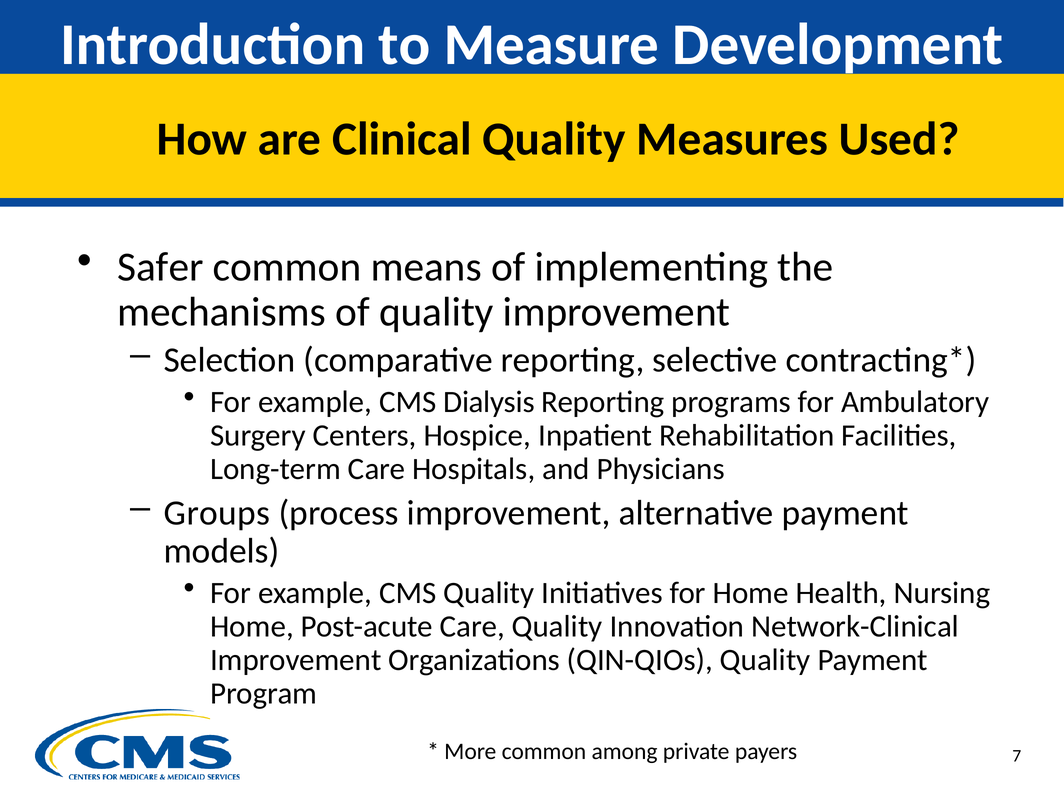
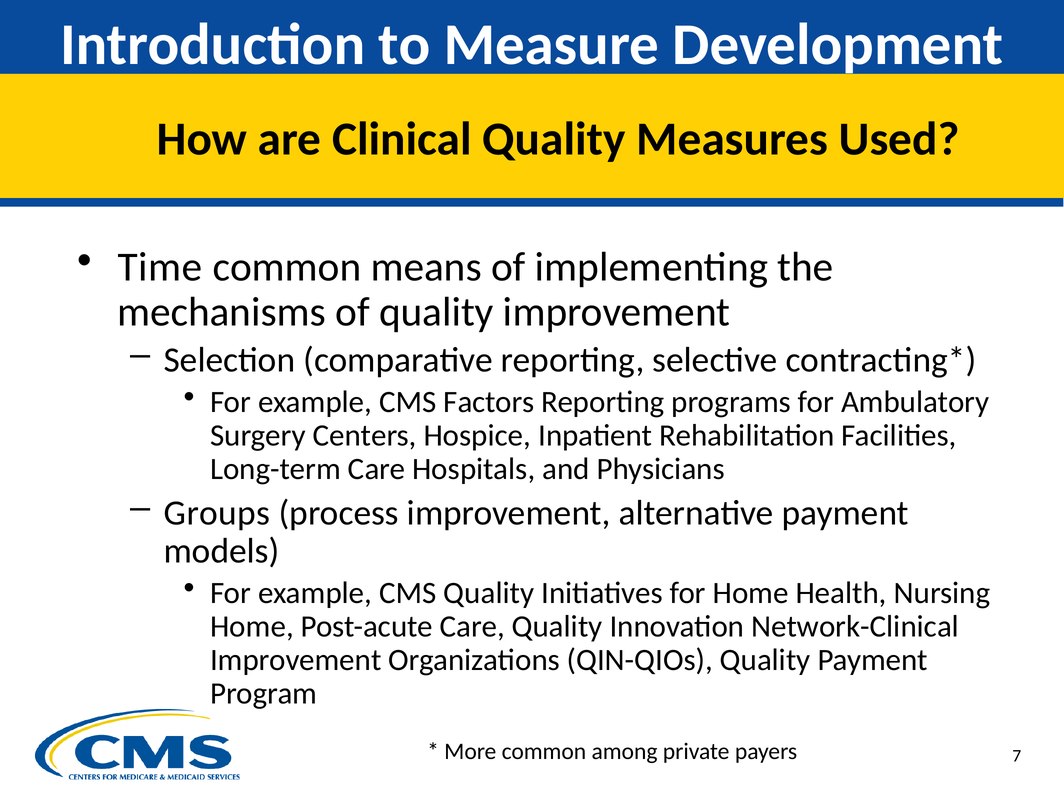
Safer: Safer -> Time
Dialysis: Dialysis -> Factors
